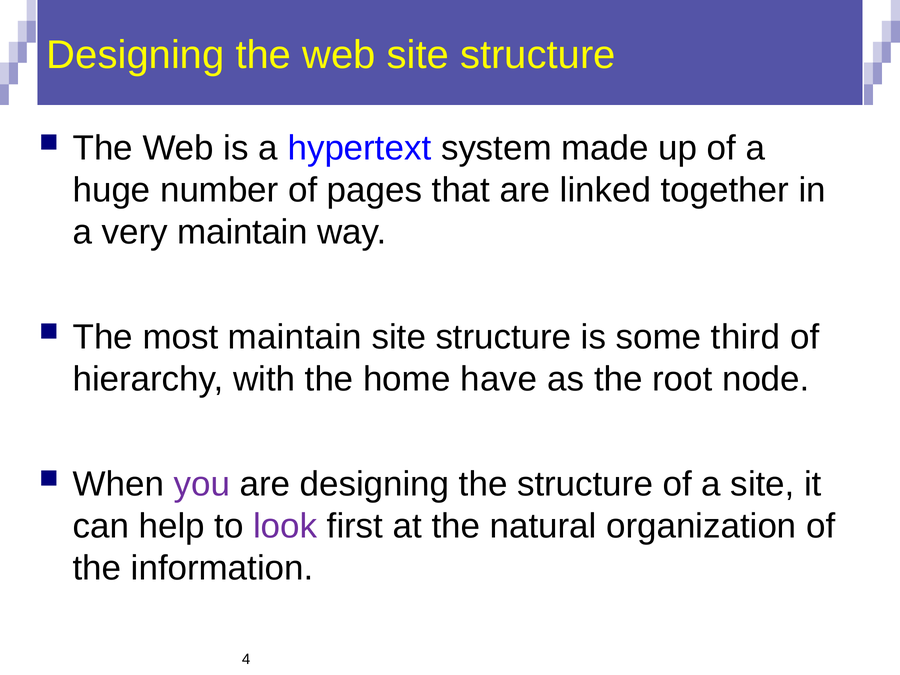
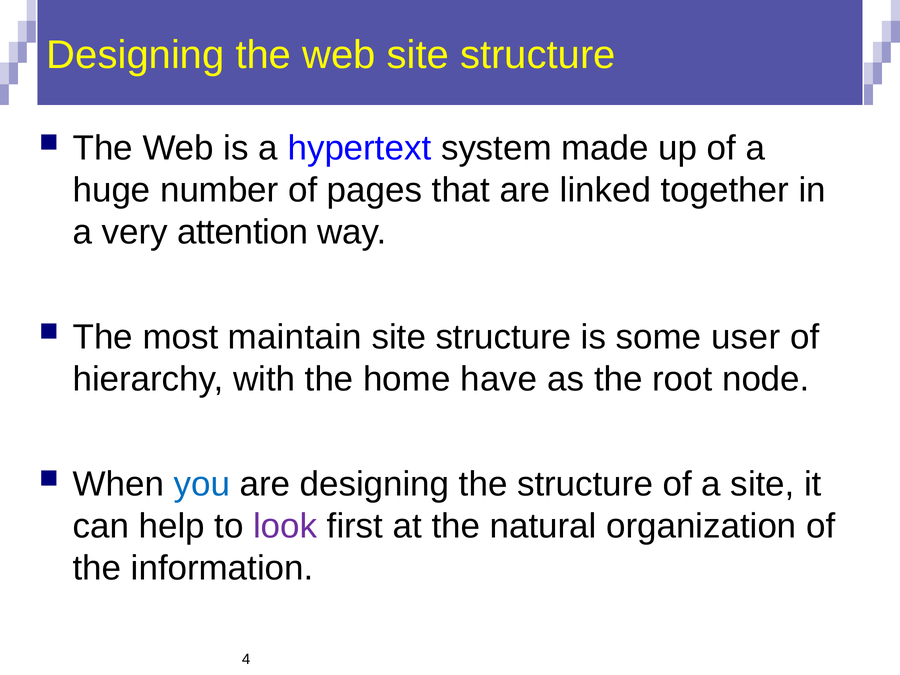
very maintain: maintain -> attention
third: third -> user
you colour: purple -> blue
